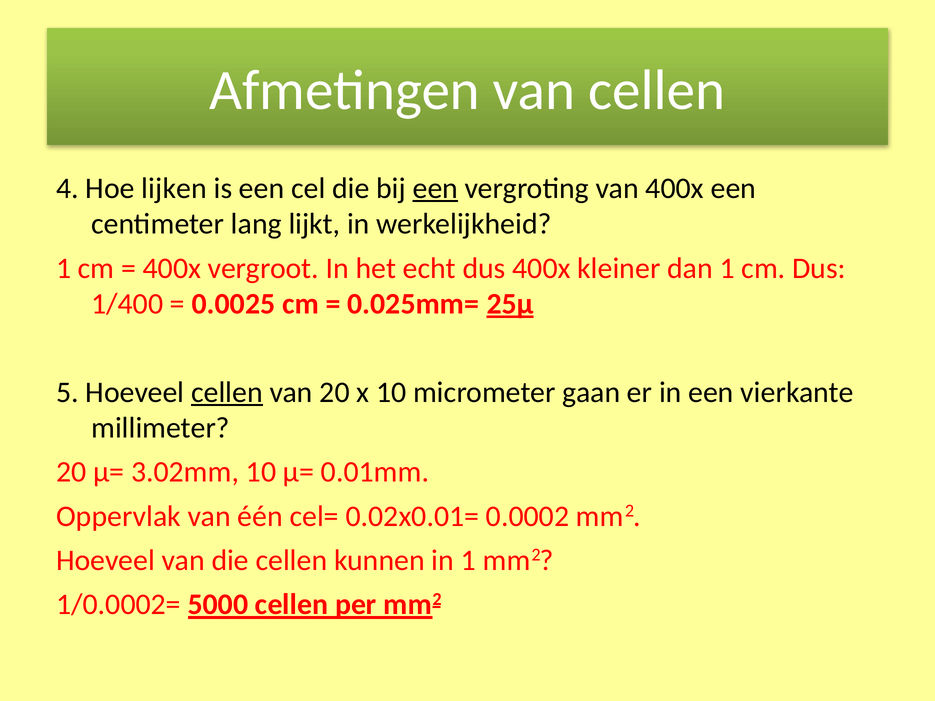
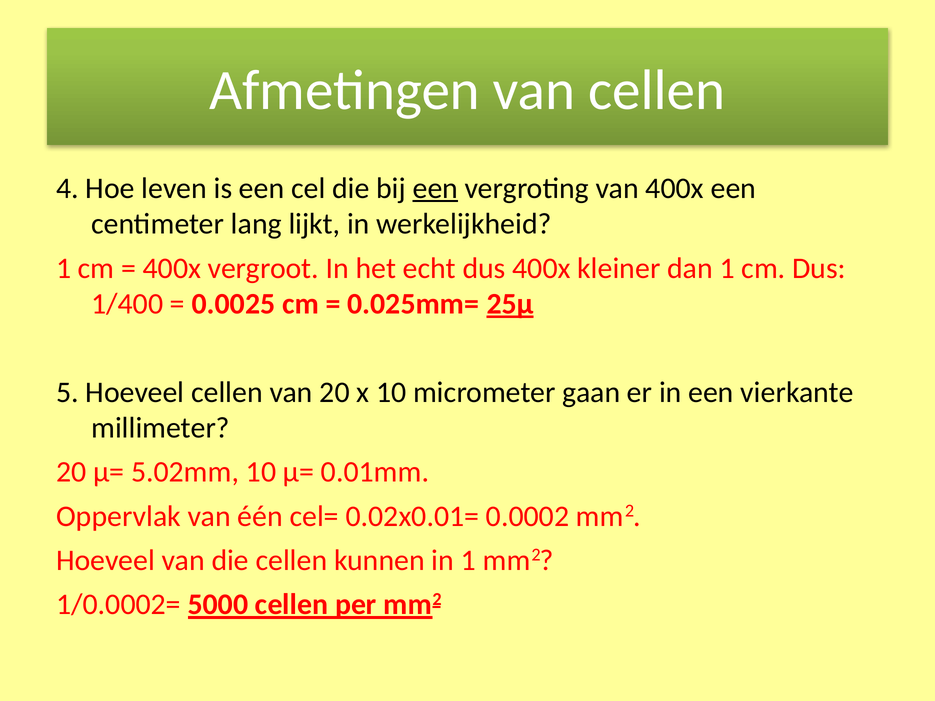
lijken: lijken -> leven
cellen at (227, 392) underline: present -> none
3.02mm: 3.02mm -> 5.02mm
